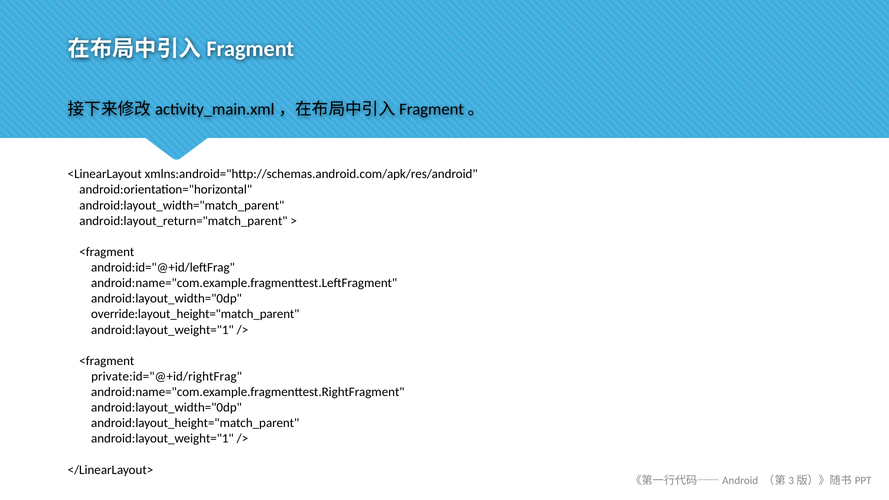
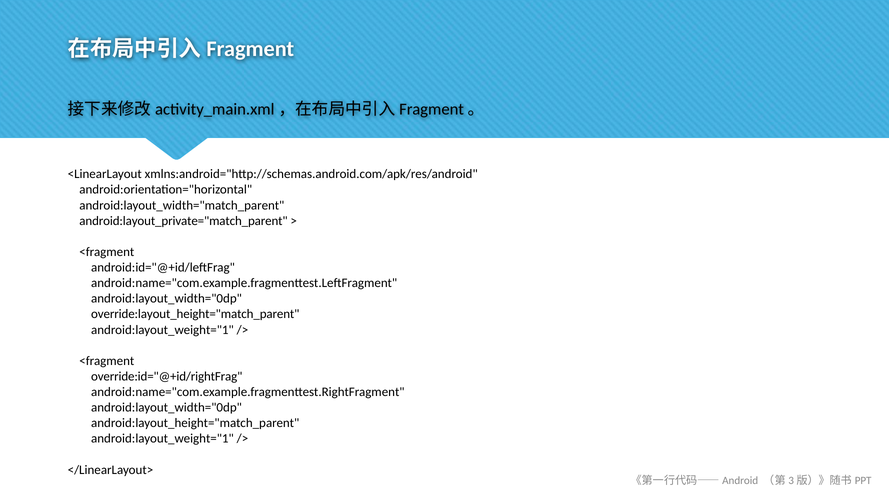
android:layout_return="match_parent: android:layout_return="match_parent -> android:layout_private="match_parent
private:id="@+id/rightFrag: private:id="@+id/rightFrag -> override:id="@+id/rightFrag
